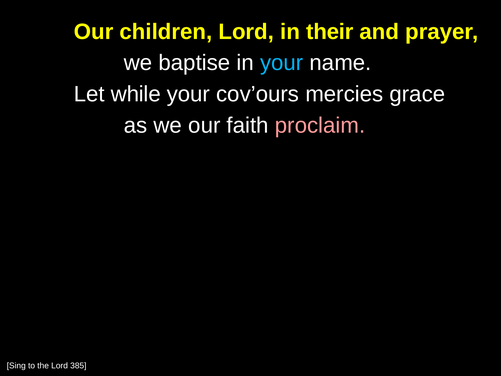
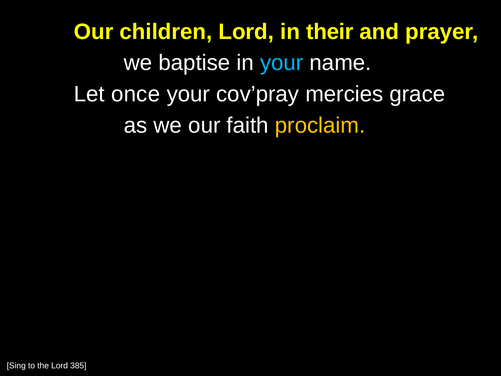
while: while -> once
cov’ours: cov’ours -> cov’pray
proclaim colour: pink -> yellow
